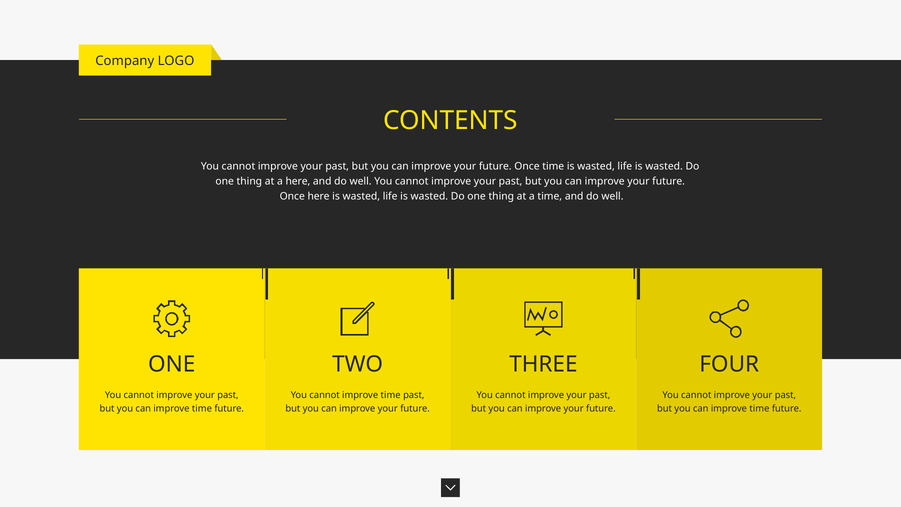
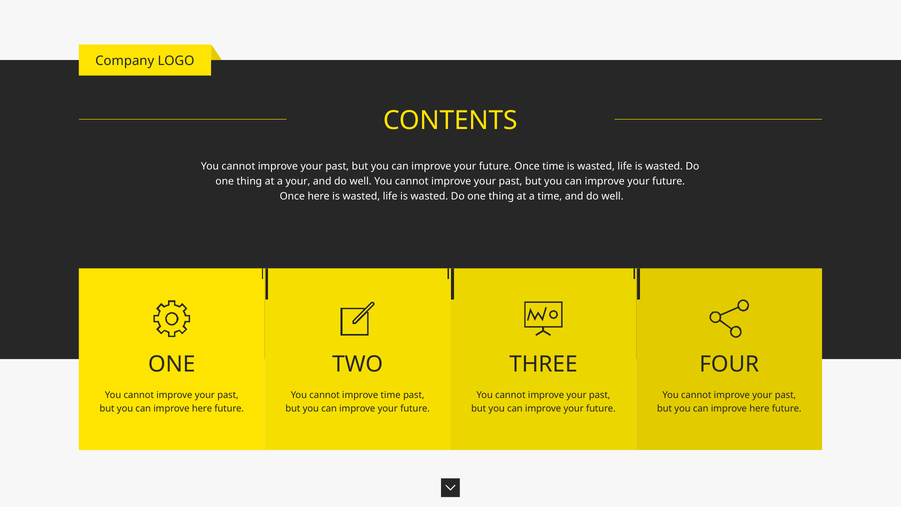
a here: here -> your
time at (202, 408): time -> here
time at (759, 408): time -> here
